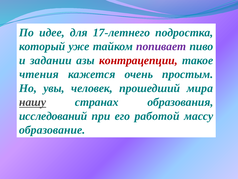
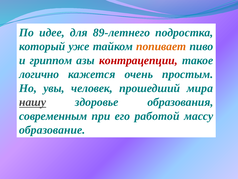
17-летнего: 17-летнего -> 89-летнего
попивает colour: purple -> orange
задании: задании -> гриппом
чтения: чтения -> логично
странах: странах -> здоровье
исследований: исследований -> современным
